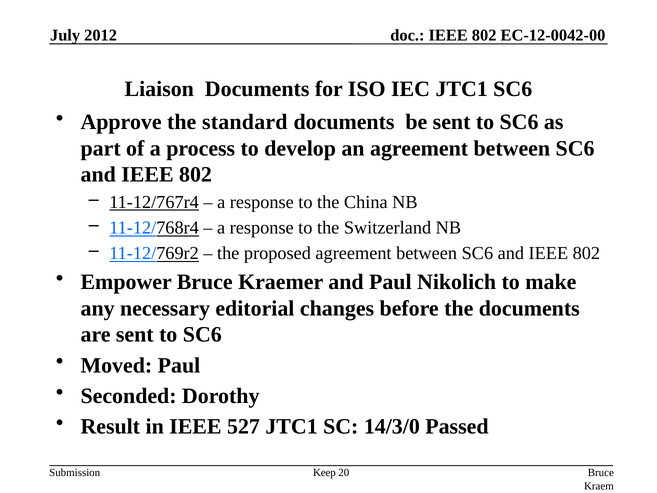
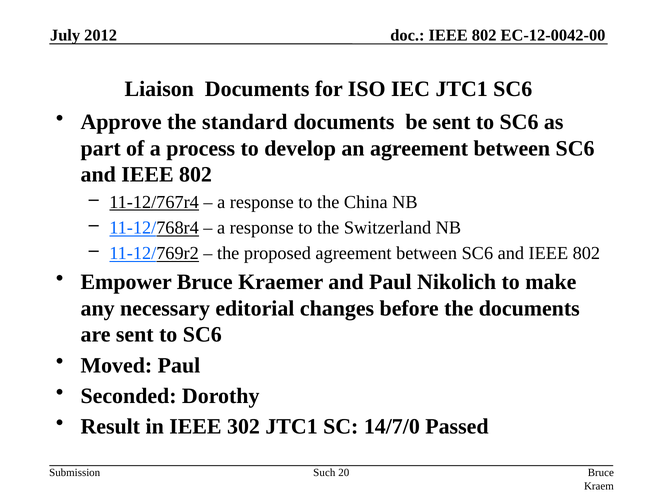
527: 527 -> 302
14/3/0: 14/3/0 -> 14/7/0
Keep: Keep -> Such
